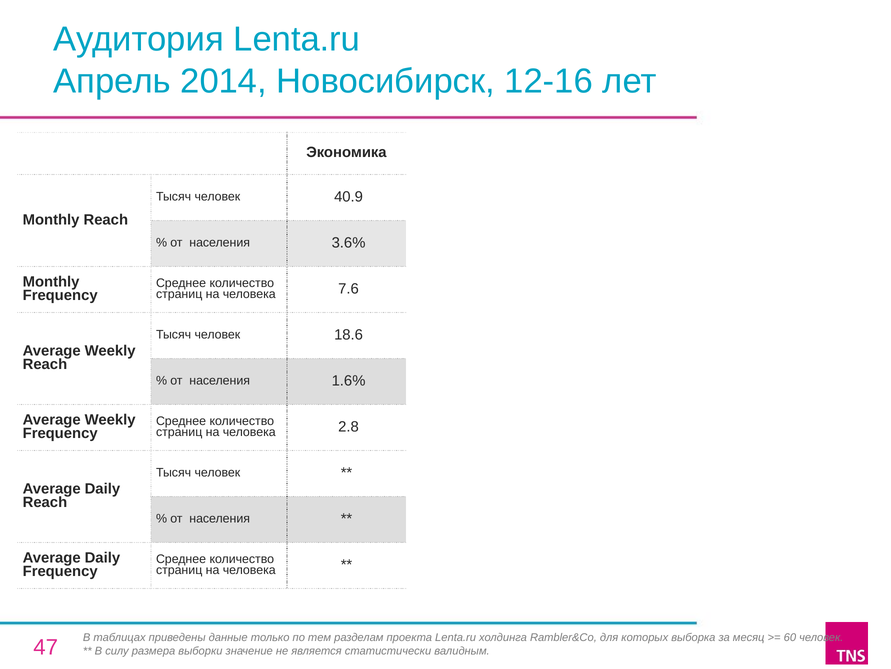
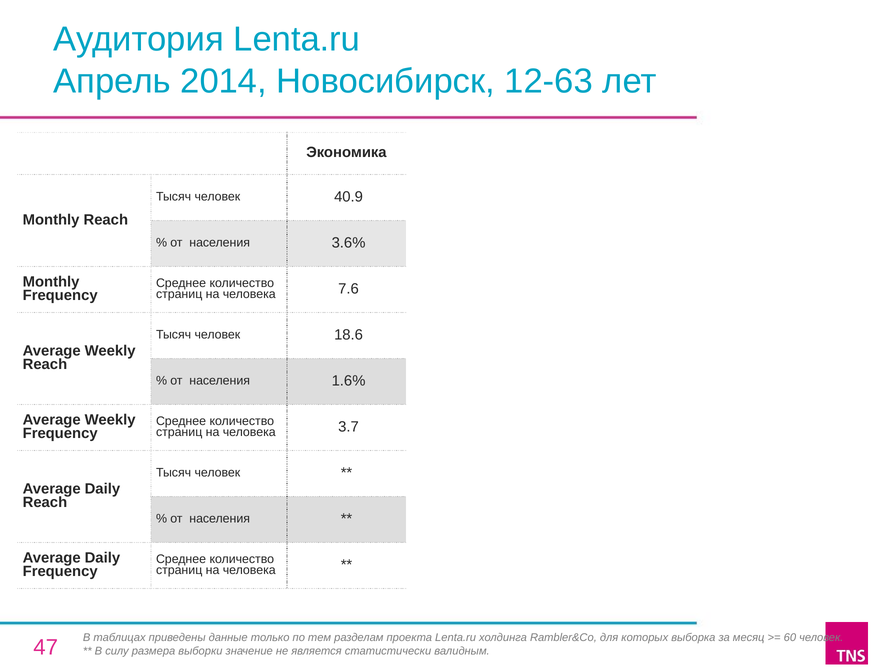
12-16: 12-16 -> 12-63
2.8: 2.8 -> 3.7
